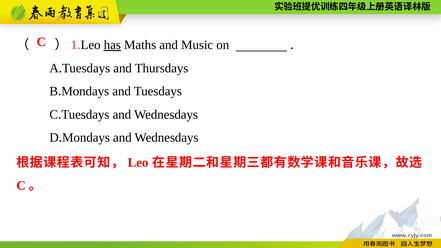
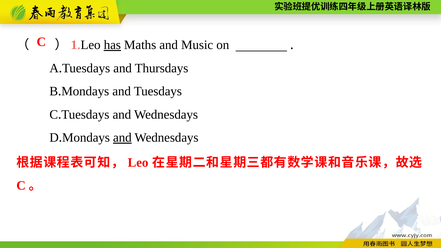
and at (122, 138) underline: none -> present
